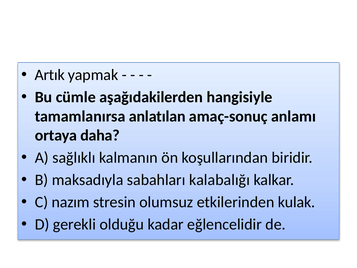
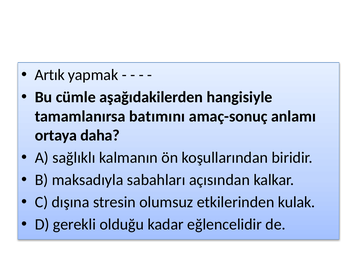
anlatılan: anlatılan -> batımını
kalabalığı: kalabalığı -> açısından
nazım: nazım -> dışına
